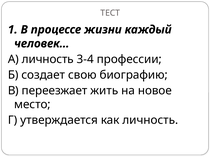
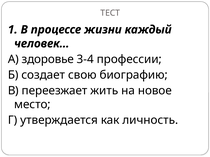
А личность: личность -> здоровье
